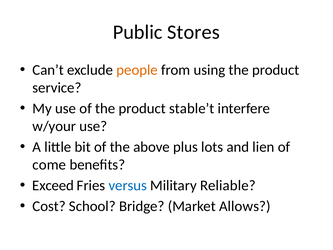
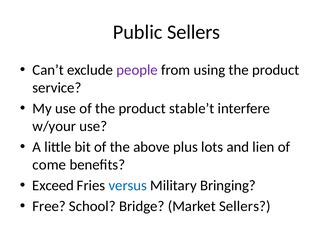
Public Stores: Stores -> Sellers
people colour: orange -> purple
Reliable: Reliable -> Bringing
Cost: Cost -> Free
Market Allows: Allows -> Sellers
